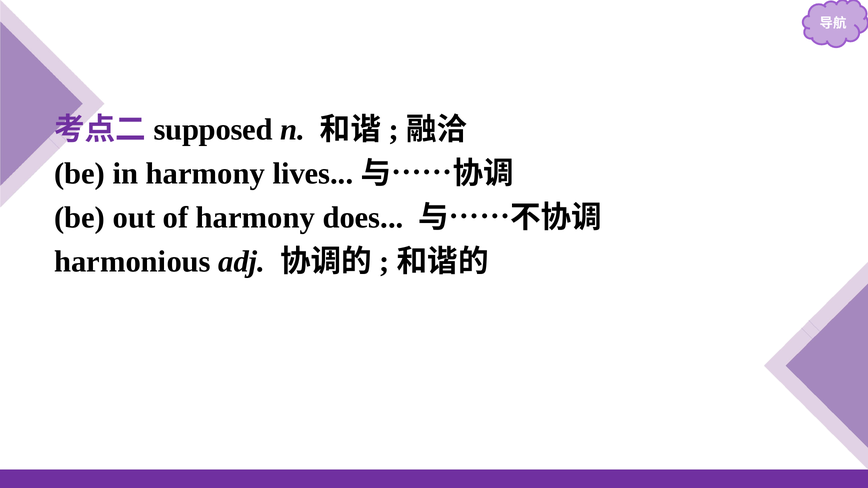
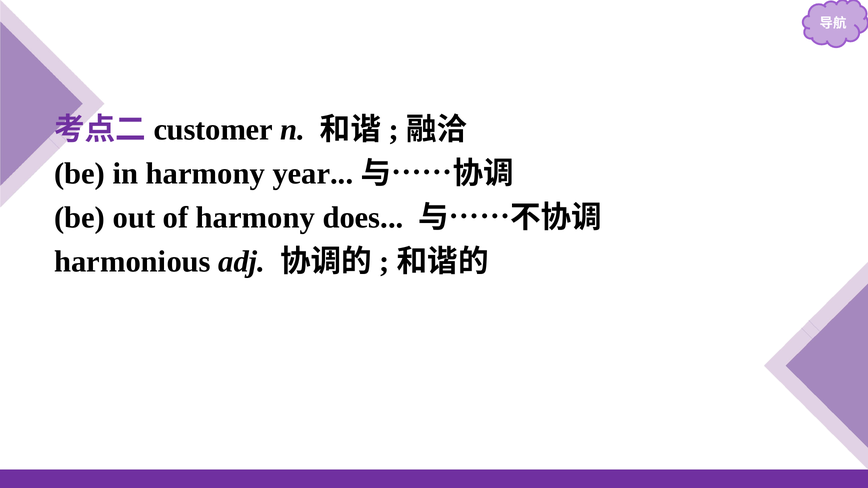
supposed: supposed -> customer
lives: lives -> year
